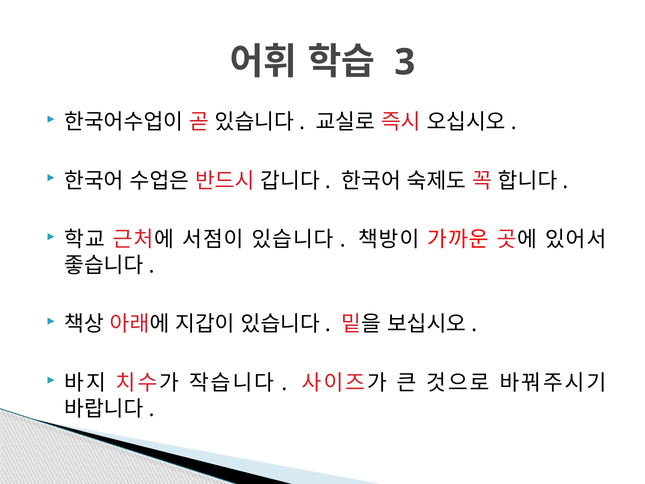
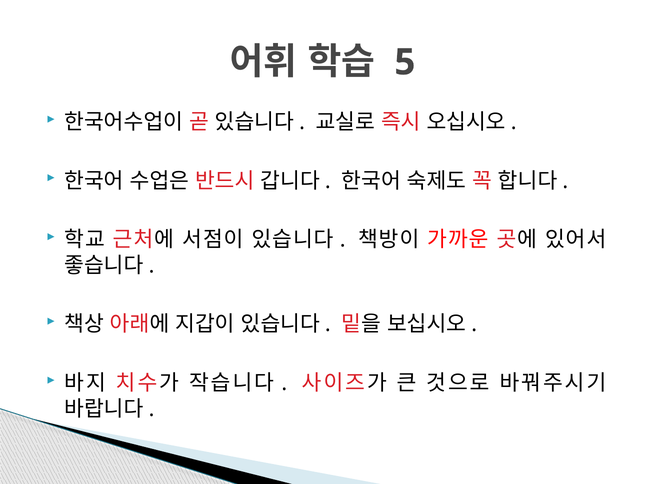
3: 3 -> 5
